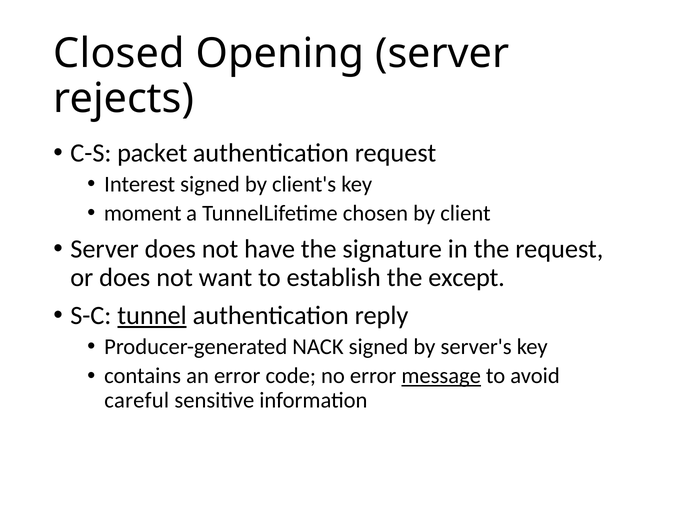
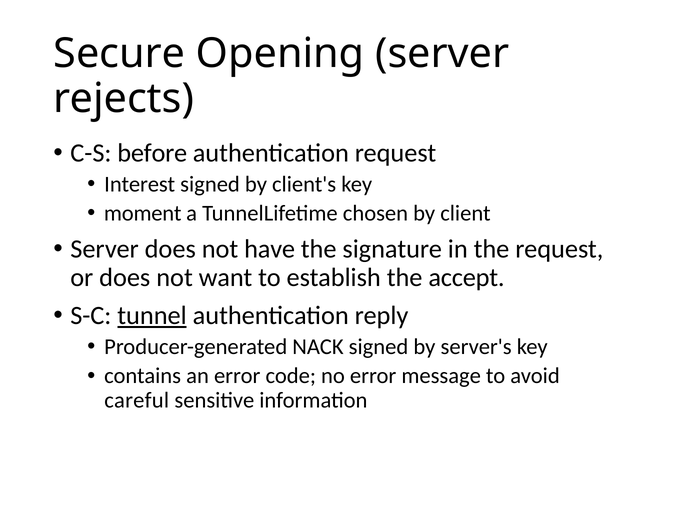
Closed: Closed -> Secure
packet: packet -> before
except: except -> accept
message underline: present -> none
